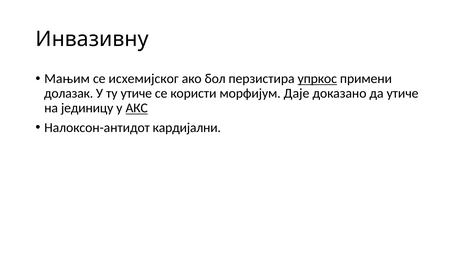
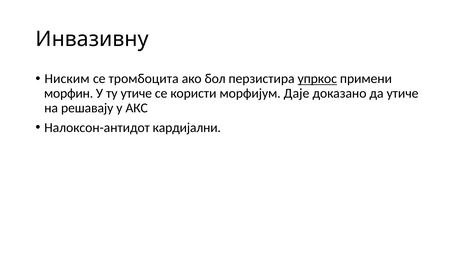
Мањим: Мањим -> Ниским
исхемијског: исхемијског -> тромбоцита
долазак: долазак -> морфин
јединицу: јединицу -> решавају
АКС underline: present -> none
